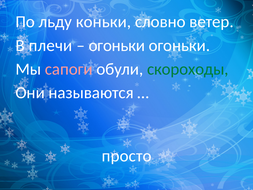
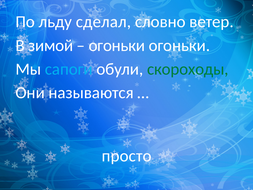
коньки: коньки -> сделал
плечи: плечи -> зимой
сапоги colour: pink -> light blue
